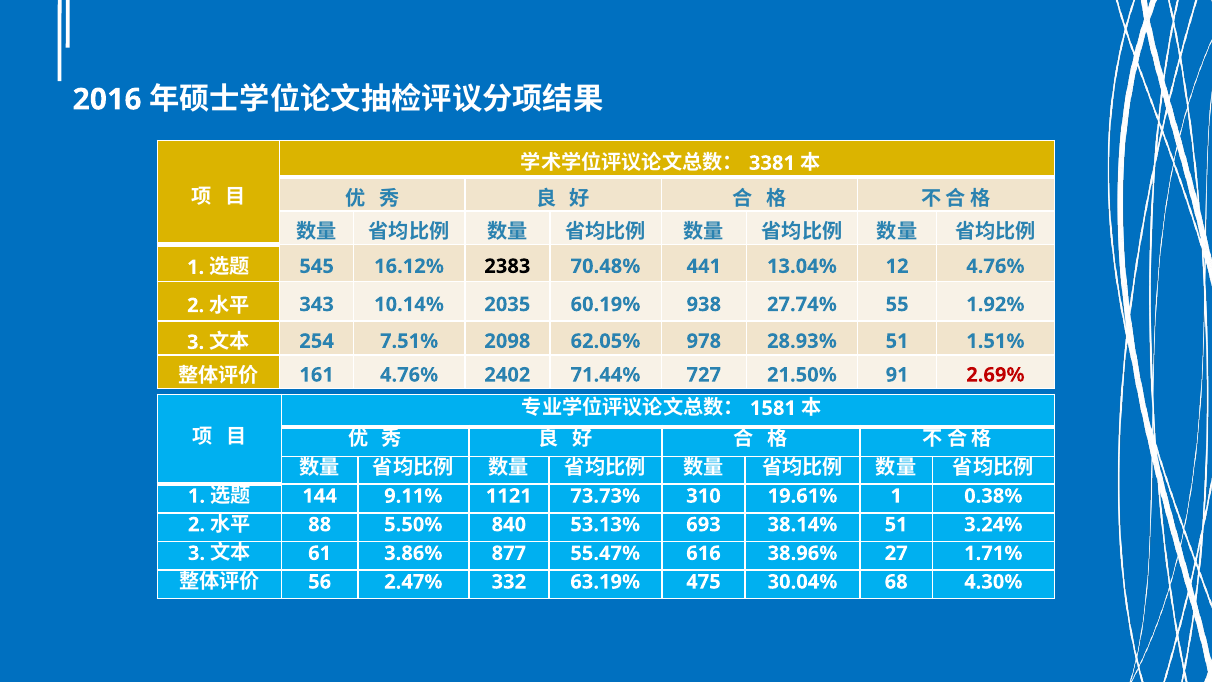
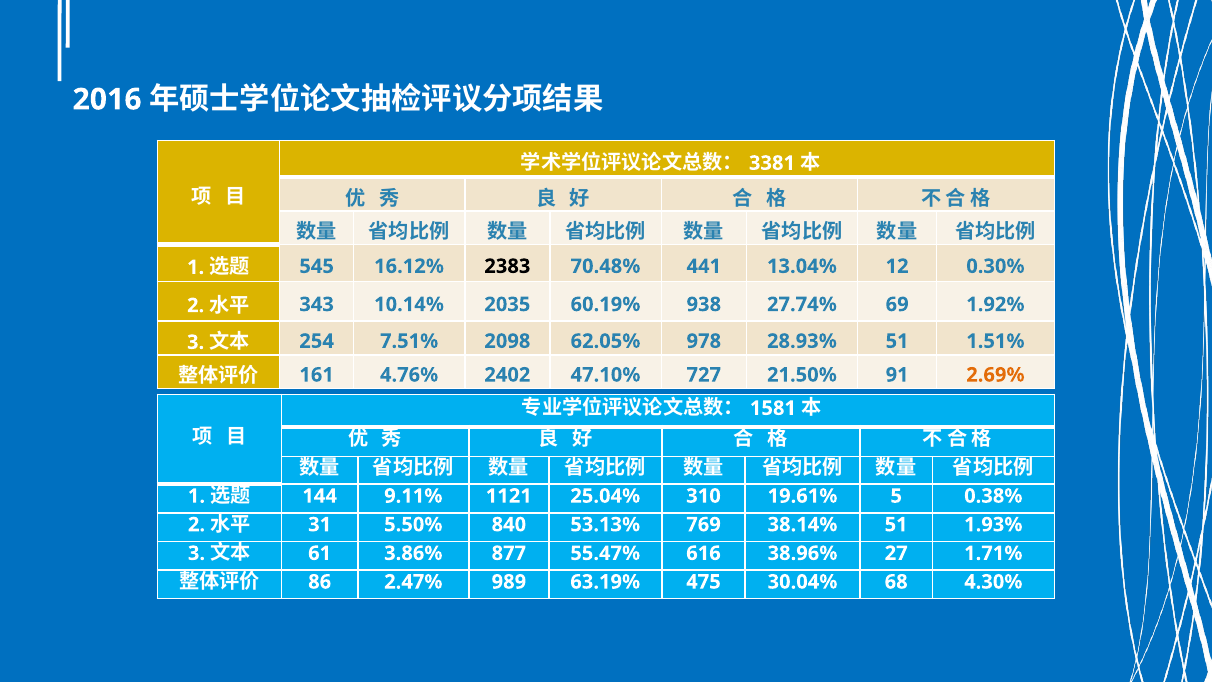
12 4.76%: 4.76% -> 0.30%
55: 55 -> 69
71.44%: 71.44% -> 47.10%
2.69% colour: red -> orange
73.73%: 73.73% -> 25.04%
19.61% 1: 1 -> 5
88: 88 -> 31
693: 693 -> 769
3.24%: 3.24% -> 1.93%
56: 56 -> 86
332: 332 -> 989
